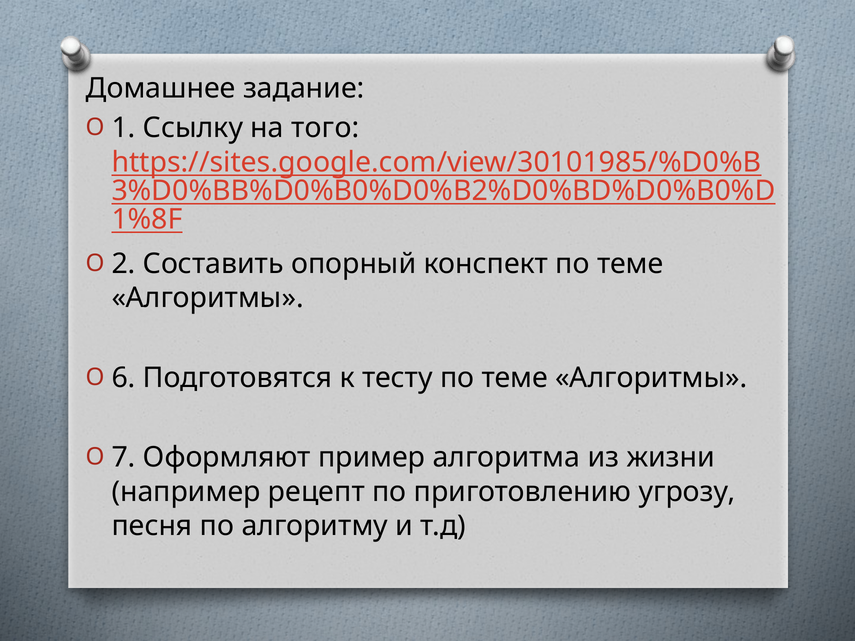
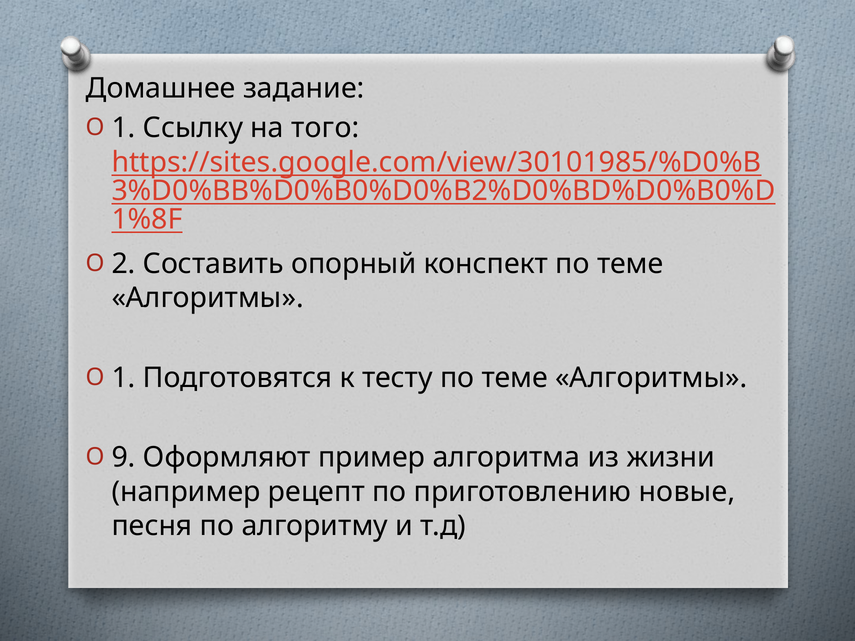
6 at (124, 378): 6 -> 1
7: 7 -> 9
угрозу: угрозу -> новые
